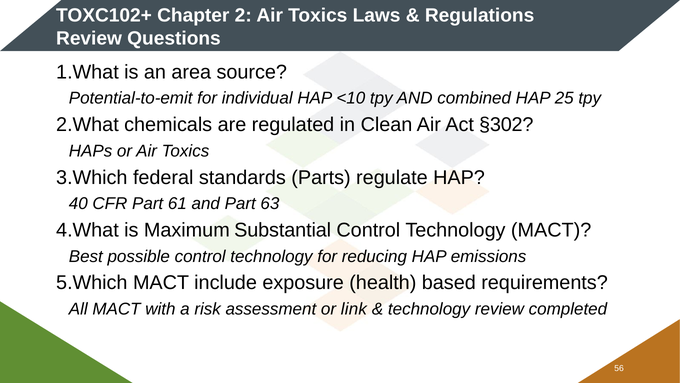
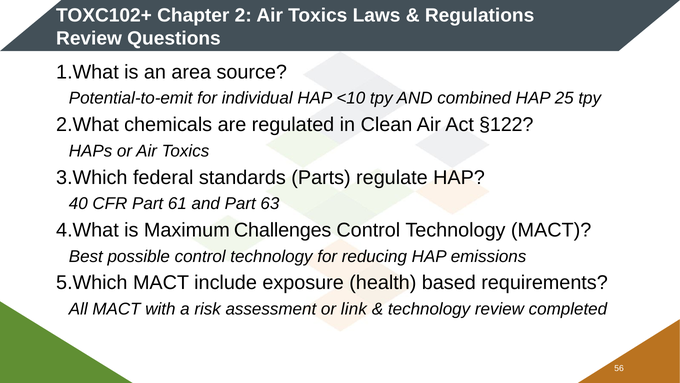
§302: §302 -> §122
Substantial: Substantial -> Challenges
